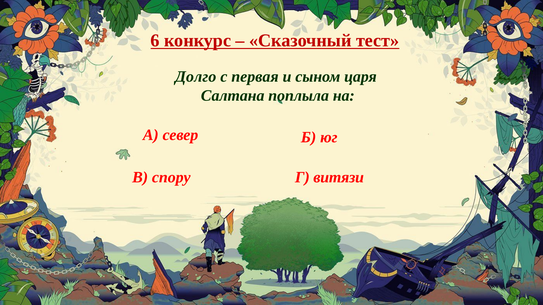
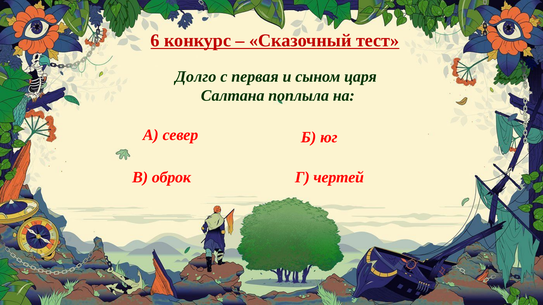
спору: спору -> оброк
витязи: витязи -> чертей
